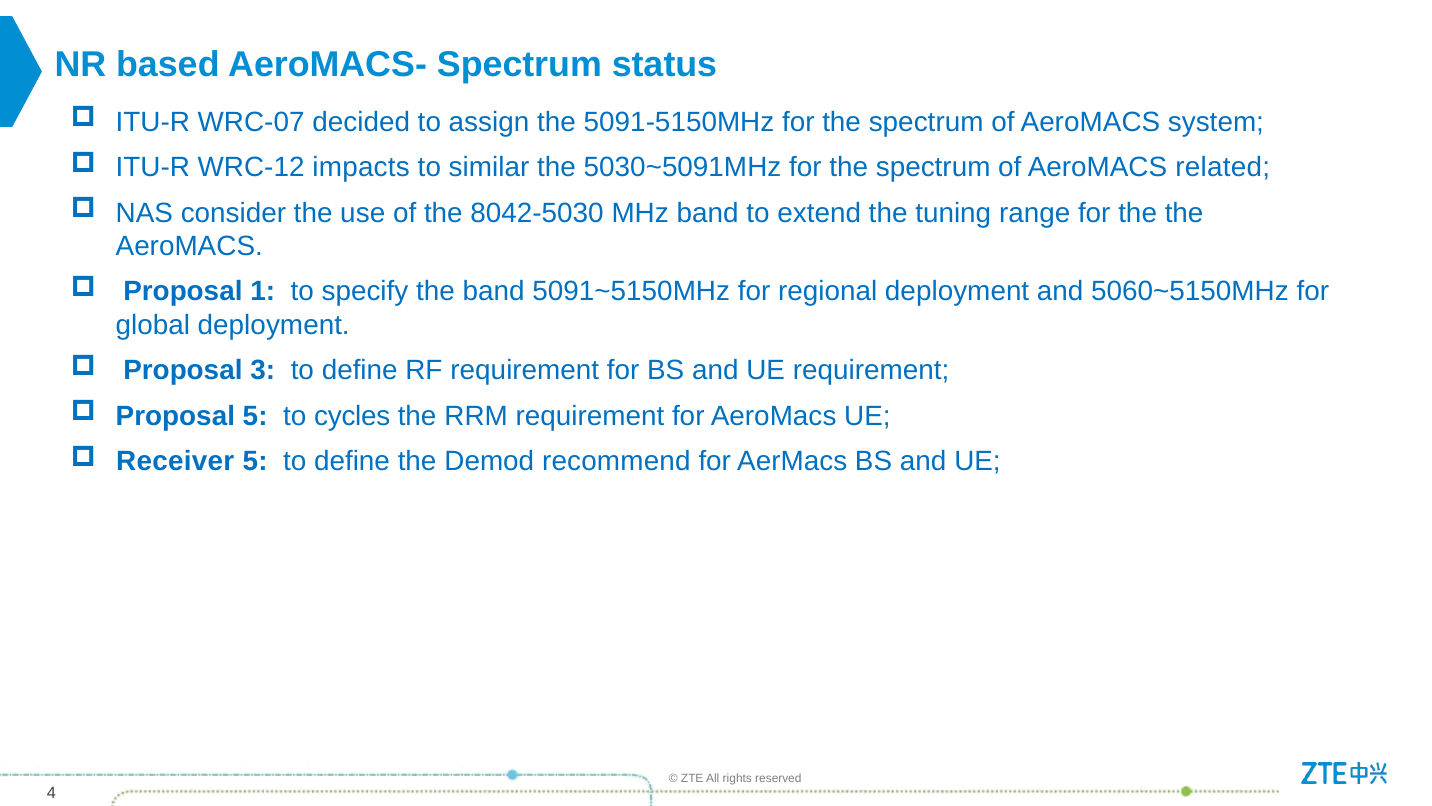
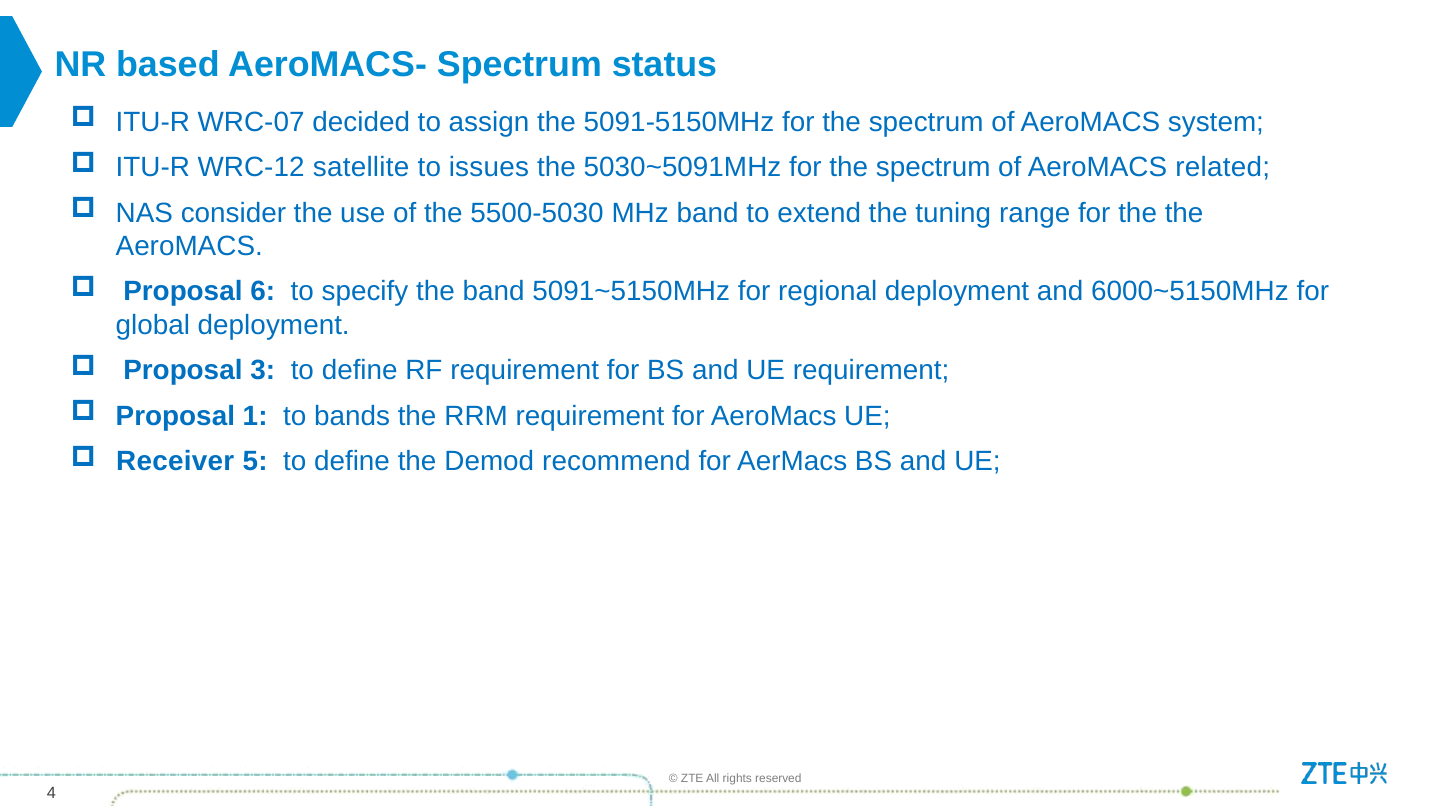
impacts: impacts -> satellite
similar: similar -> issues
8042-5030: 8042-5030 -> 5500-5030
1: 1 -> 6
5060~5150MHz: 5060~5150MHz -> 6000~5150MHz
Proposal 5: 5 -> 1
cycles: cycles -> bands
